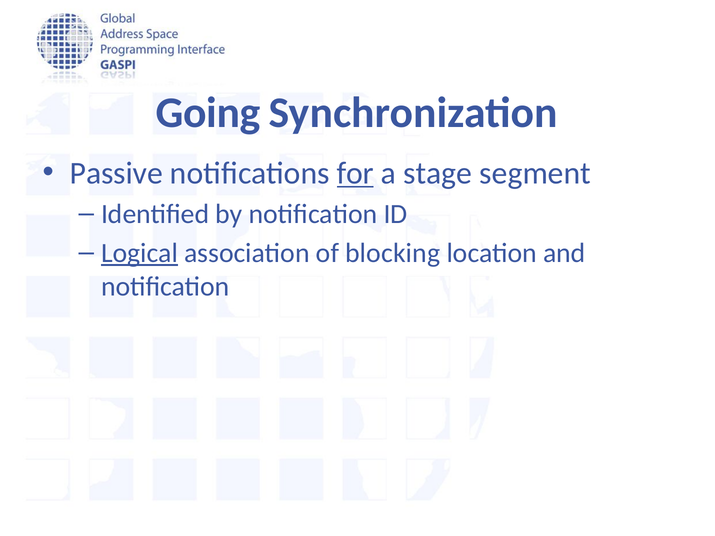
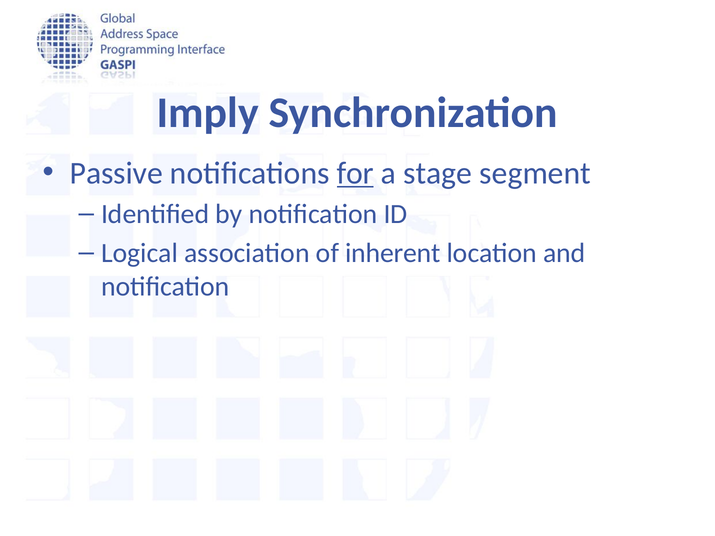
Going: Going -> Imply
Logical underline: present -> none
blocking: blocking -> inherent
